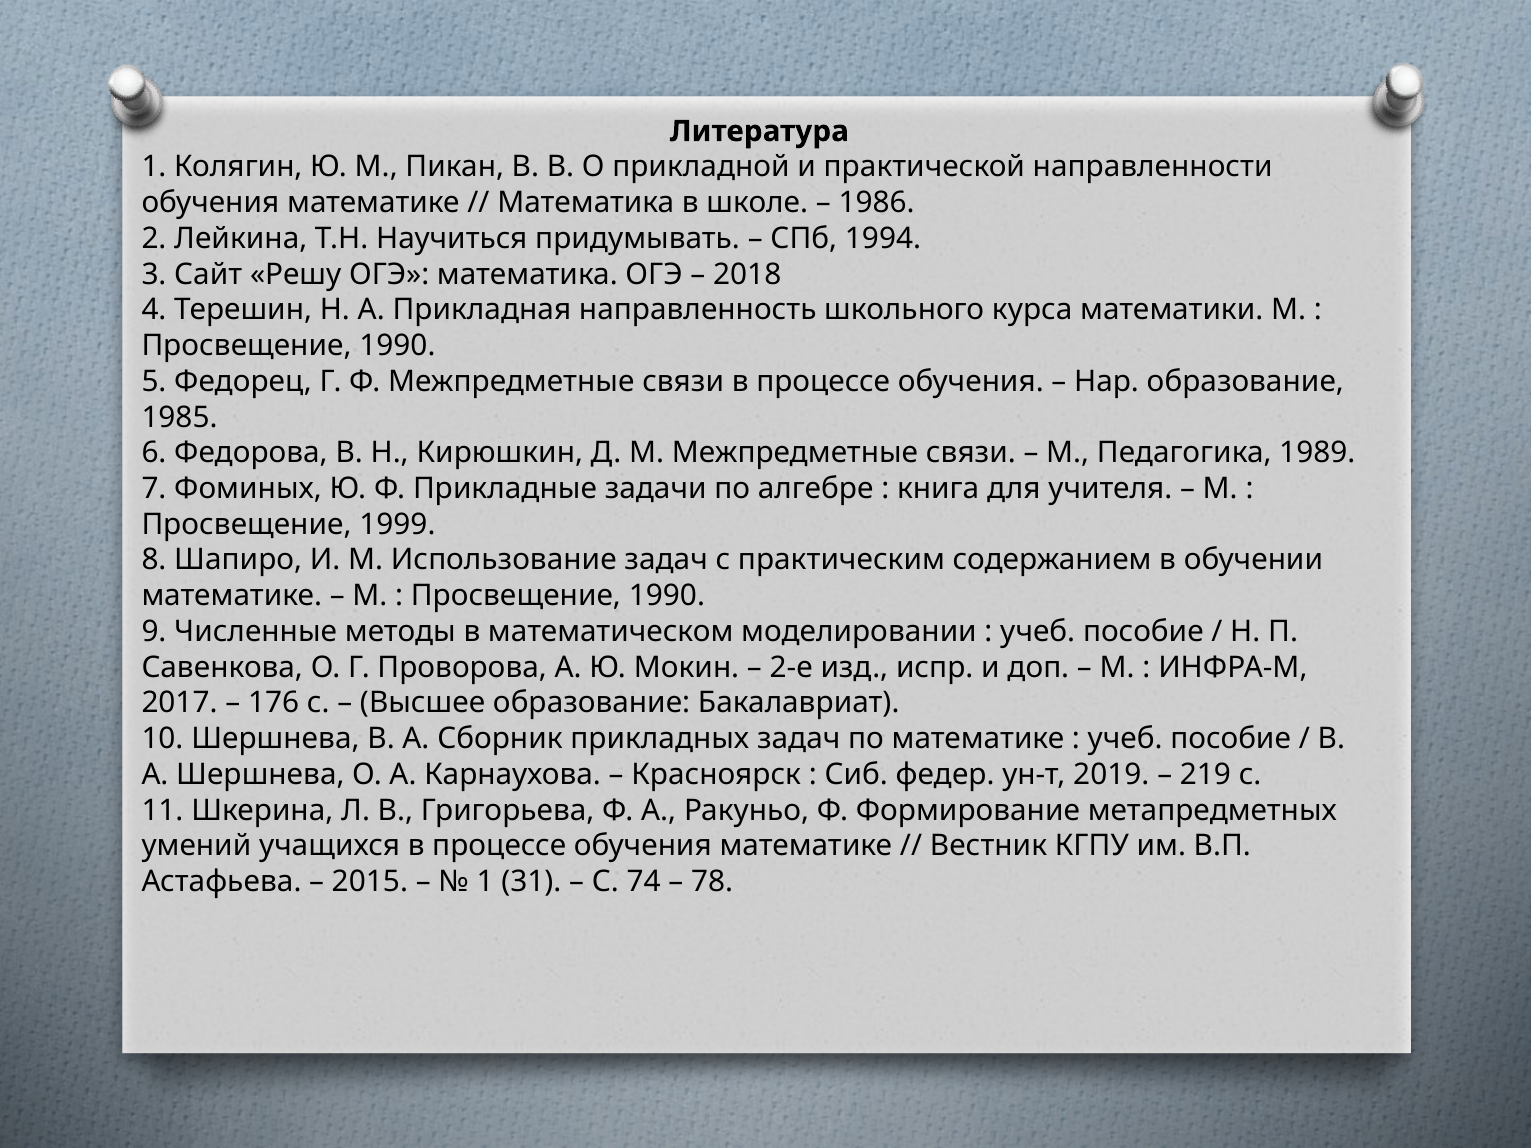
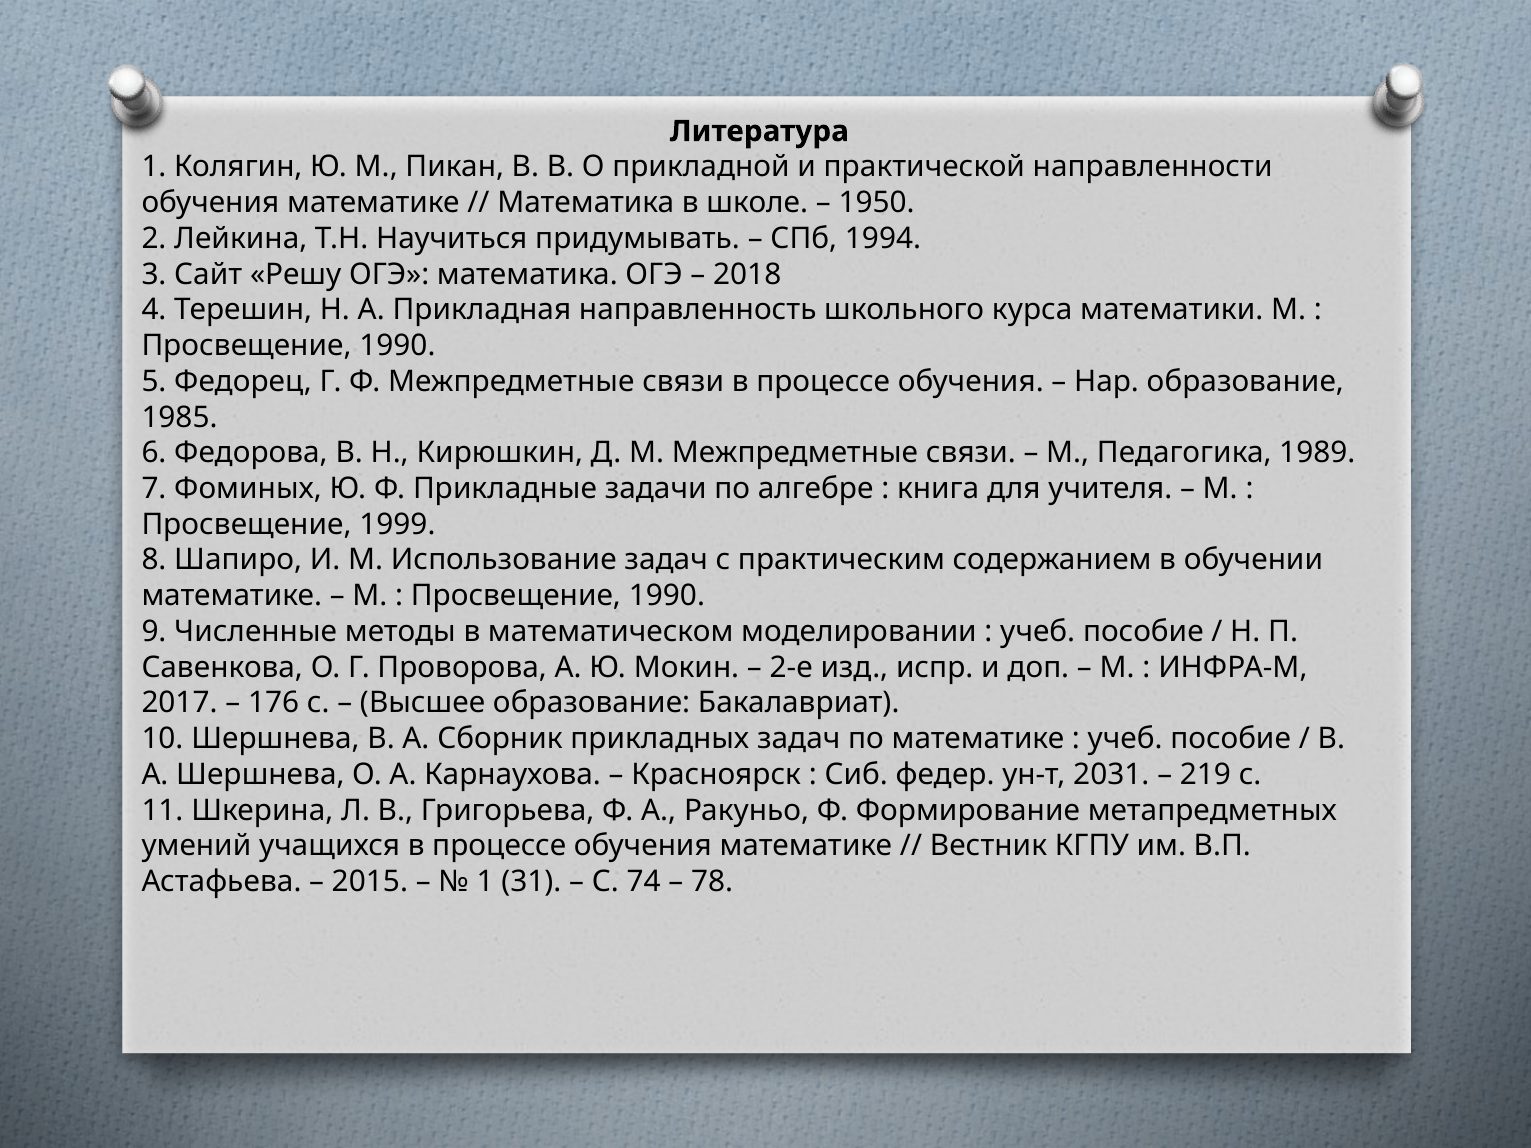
1986: 1986 -> 1950
2019: 2019 -> 2031
